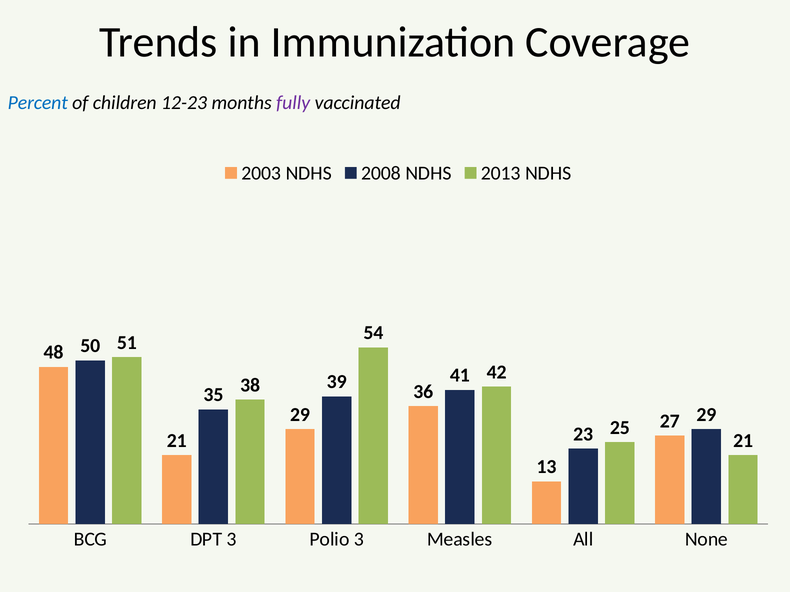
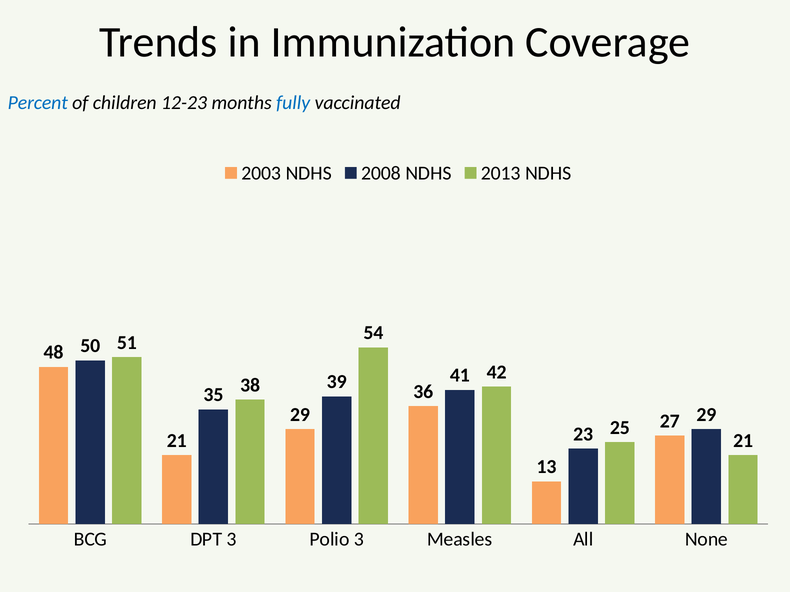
fully colour: purple -> blue
